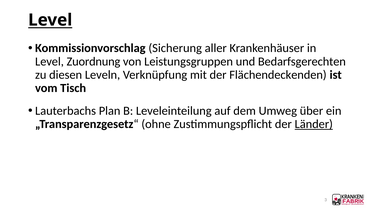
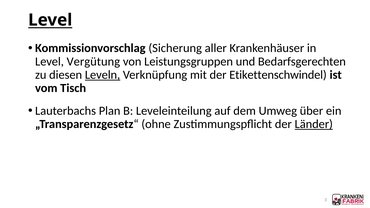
Zuordnung: Zuordnung -> Vergütung
Leveln underline: none -> present
Flächendeckenden: Flächendeckenden -> Etikettenschwindel
